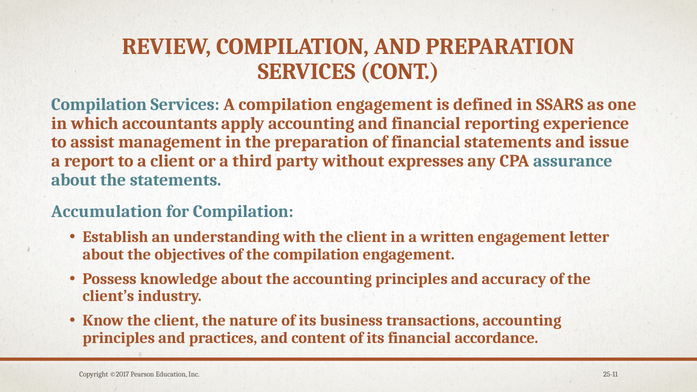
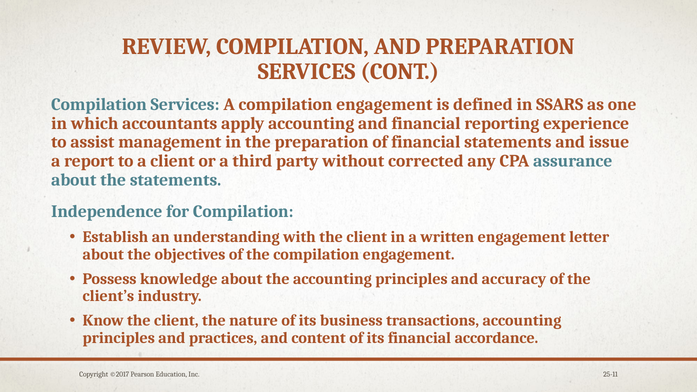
expresses: expresses -> corrected
Accumulation: Accumulation -> Independence
